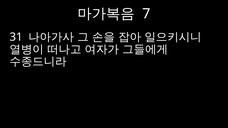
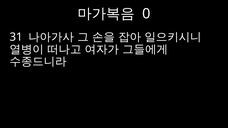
7: 7 -> 0
